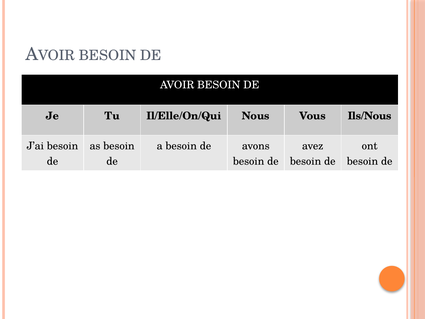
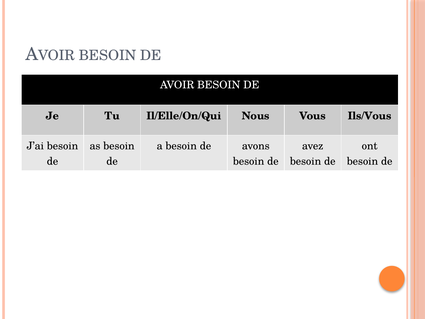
Ils/Nous: Ils/Nous -> Ils/Vous
